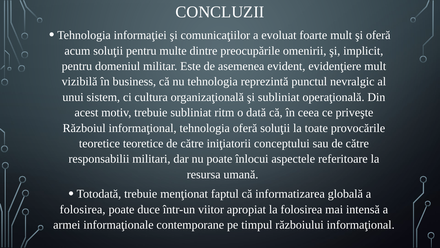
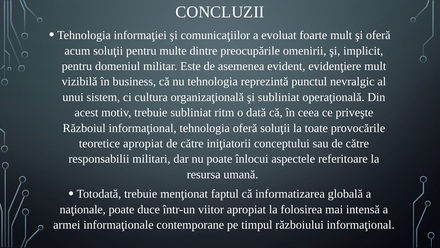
teoretice teoretice: teoretice -> apropiat
folosirea at (83, 209): folosirea -> naţionale
